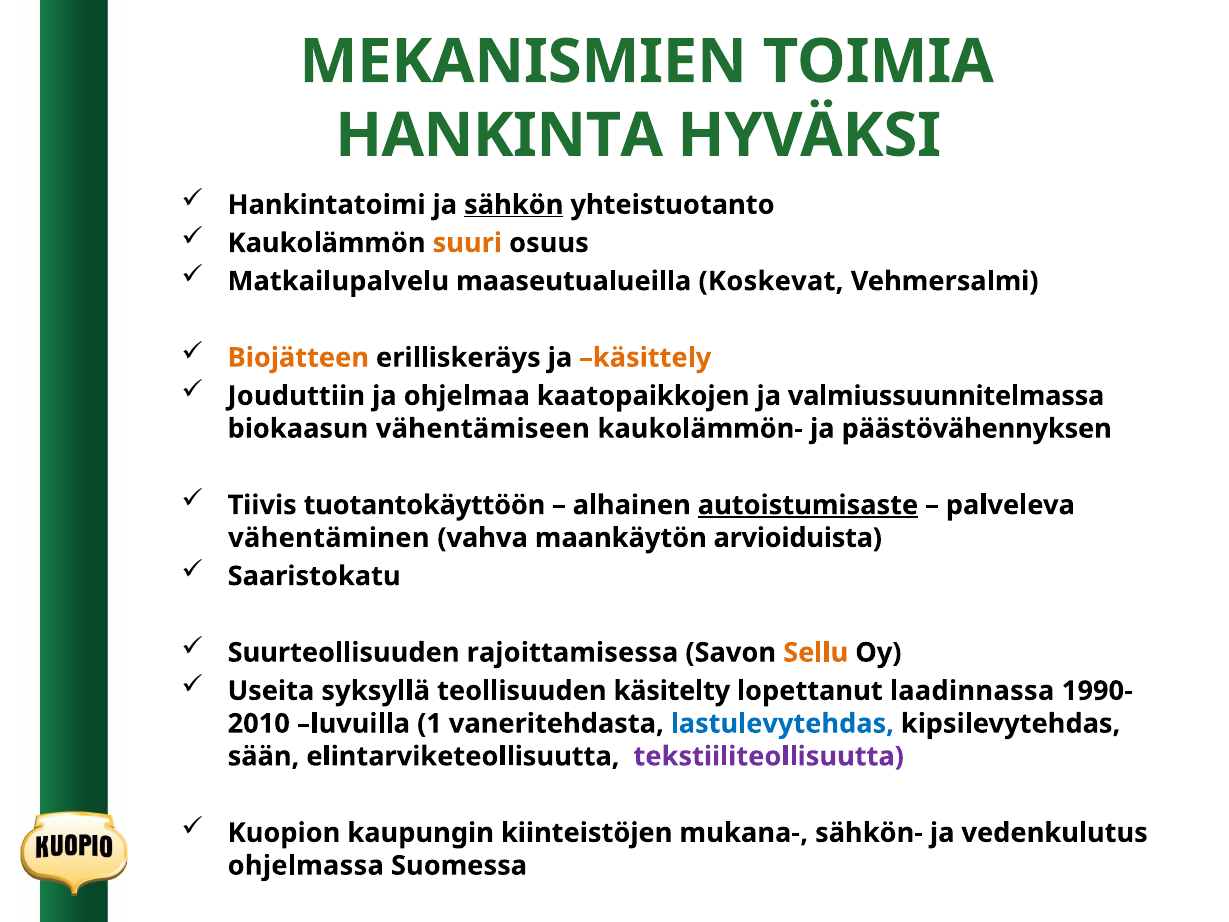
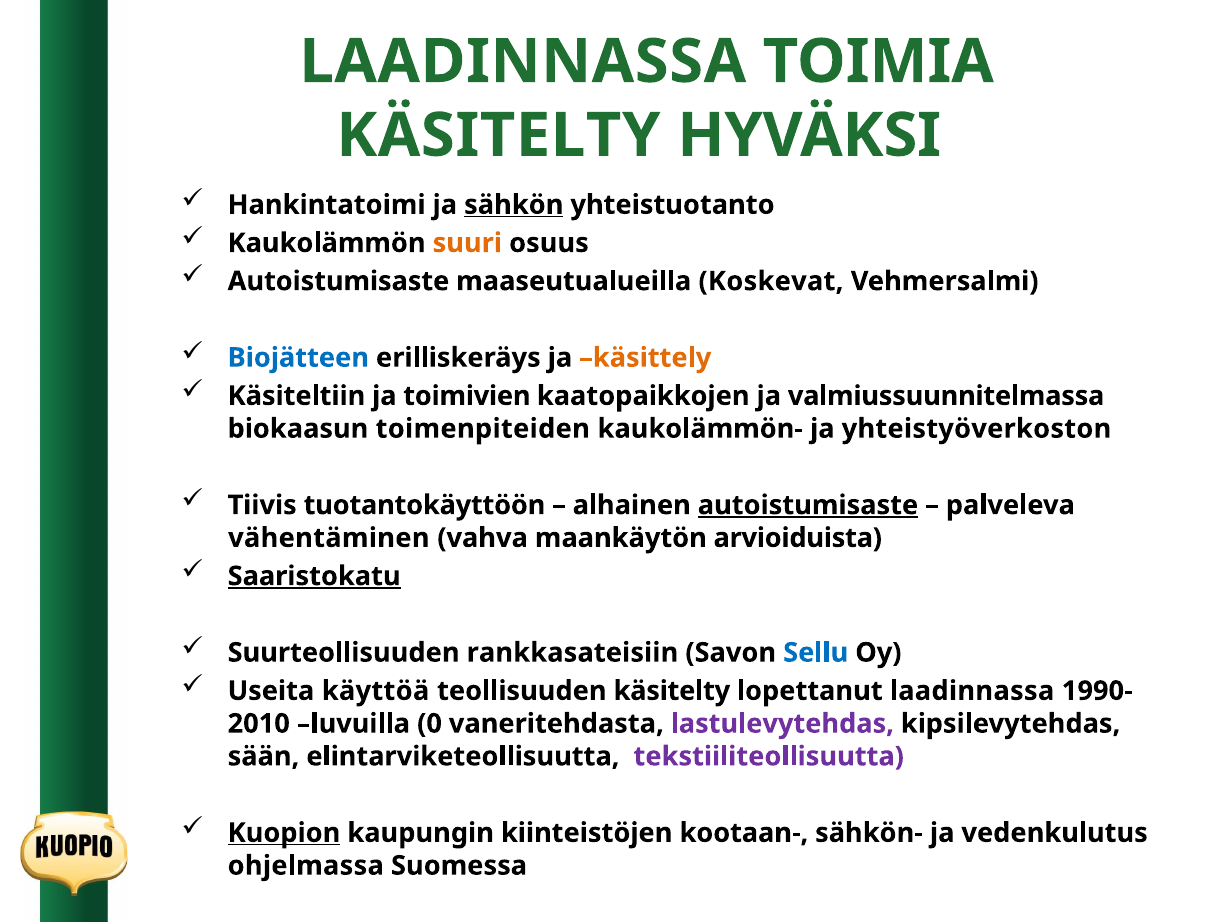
MEKANISMIEN at (523, 62): MEKANISMIEN -> LAADINNASSA
HANKINTA at (499, 135): HANKINTA -> KÄSITELTY
Matkailupalvelu at (338, 281): Matkailupalvelu -> Autoistumisaste
Biojätteen colour: orange -> blue
Jouduttiin: Jouduttiin -> Käsiteltiin
ohjelmaa: ohjelmaa -> toimivien
vähentämiseen: vähentämiseen -> toimenpiteiden
päästövähennyksen: päästövähennyksen -> yhteistyöverkoston
Saaristokatu underline: none -> present
rajoittamisessa: rajoittamisessa -> rankkasateisiin
Sellu colour: orange -> blue
syksyllä: syksyllä -> käyttöä
1: 1 -> 0
lastulevytehdas colour: blue -> purple
Kuopion underline: none -> present
mukana-: mukana- -> kootaan-
